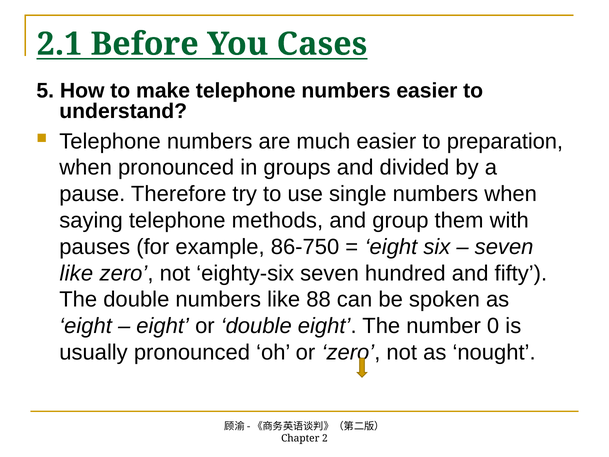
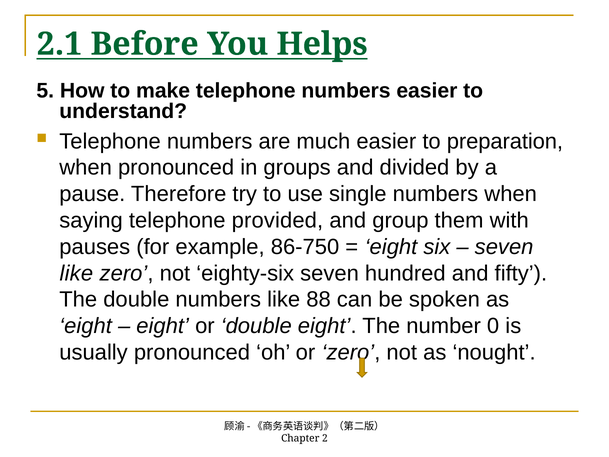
Cases: Cases -> Helps
methods: methods -> provided
